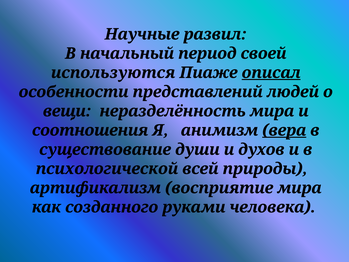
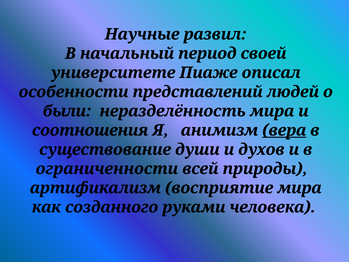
используются: используются -> университете
описал underline: present -> none
вещи: вещи -> были
психологической: психологической -> ограниченности
